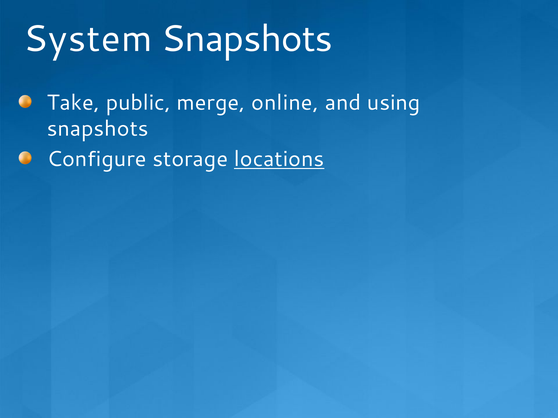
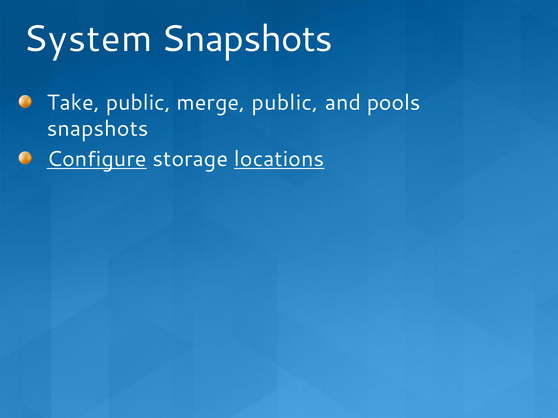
merge online: online -> public
using: using -> pools
Configure underline: none -> present
